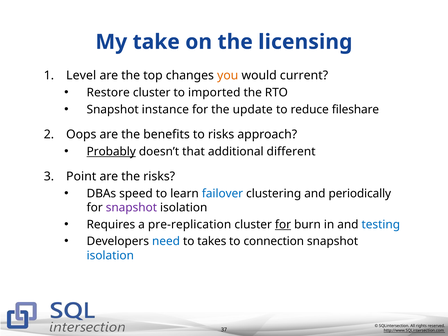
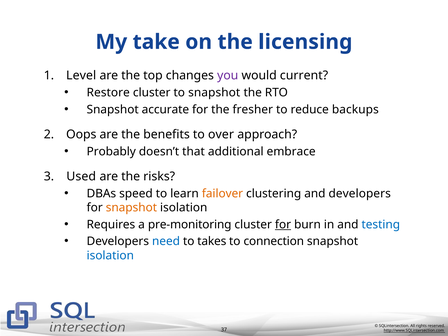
you colour: orange -> purple
to imported: imported -> snapshot
instance: instance -> accurate
update: update -> fresher
fileshare: fileshare -> backups
to risks: risks -> over
Probably underline: present -> none
different: different -> embrace
Point: Point -> Used
failover colour: blue -> orange
and periodically: periodically -> developers
snapshot at (131, 208) colour: purple -> orange
pre-replication: pre-replication -> pre-monitoring
